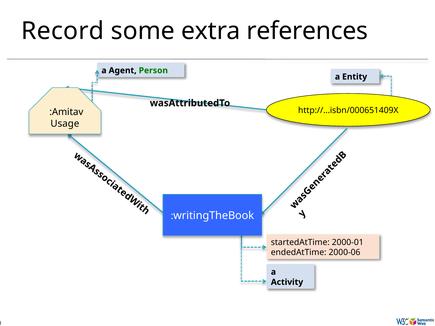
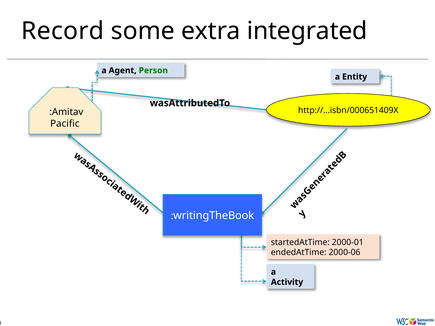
references: references -> integrated
Usage: Usage -> Pacific
